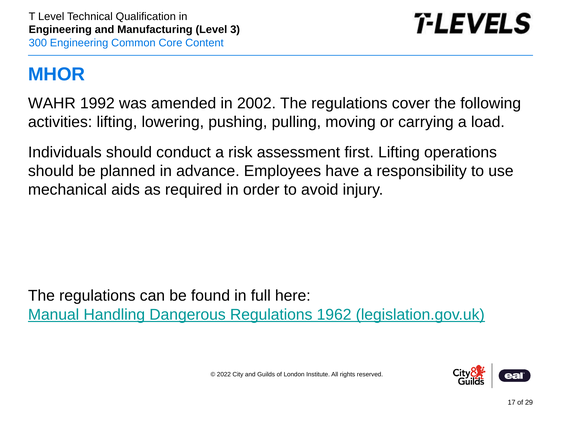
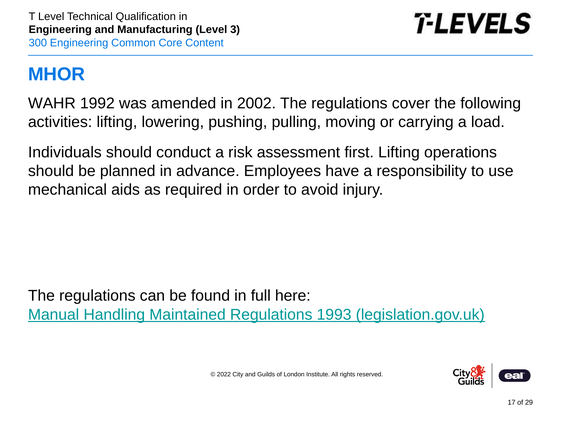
Dangerous: Dangerous -> Maintained
1962: 1962 -> 1993
